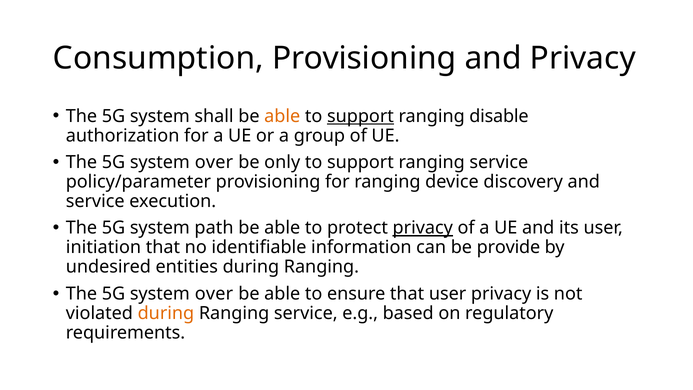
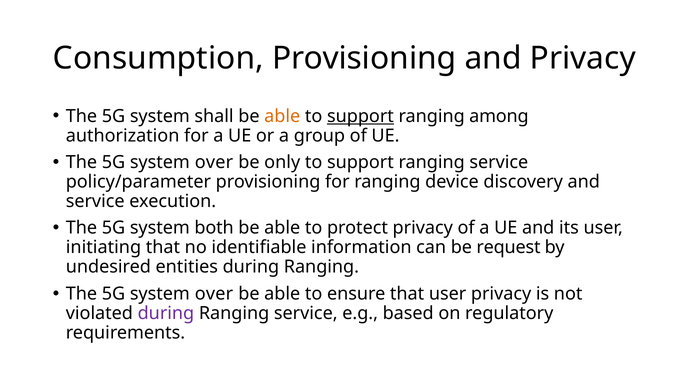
disable: disable -> among
path: path -> both
privacy at (423, 228) underline: present -> none
initiation: initiation -> initiating
provide: provide -> request
during at (166, 313) colour: orange -> purple
